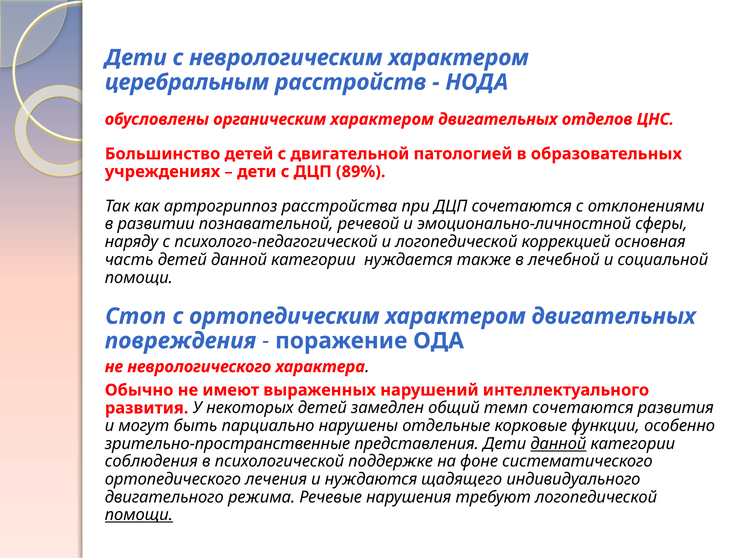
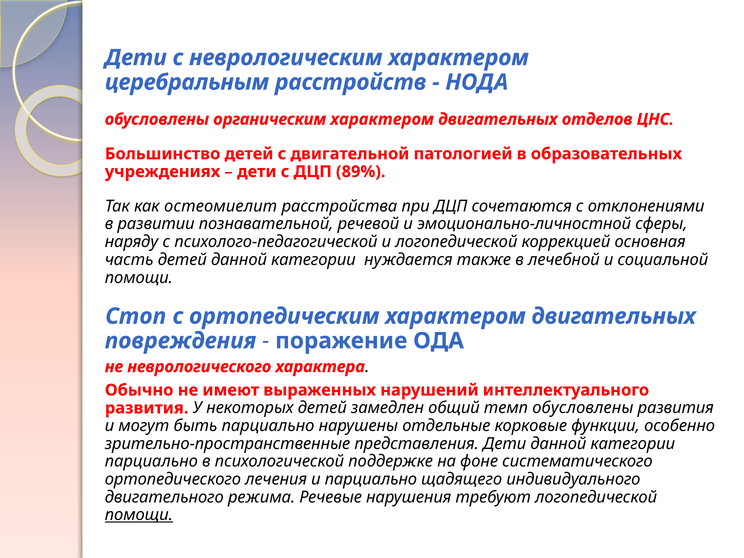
артрогриппоз: артрогриппоз -> остеомиелит
темп сочетаются: сочетаются -> обусловлены
данной at (558, 444) underline: present -> none
соблюдения at (151, 462): соблюдения -> парциально
и нуждаются: нуждаются -> парциально
